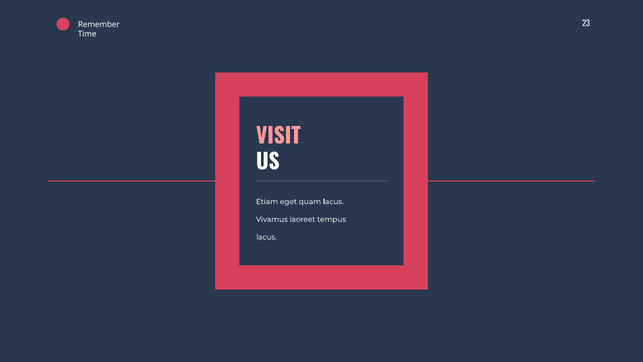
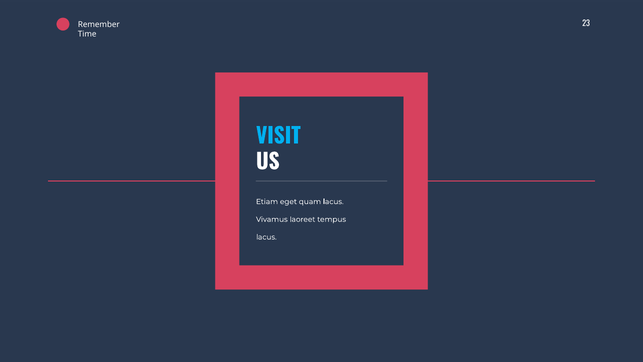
VISIT colour: pink -> light blue
